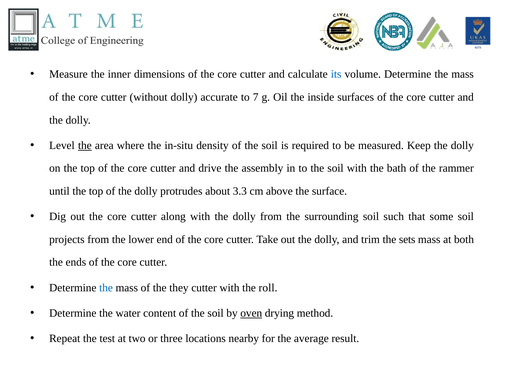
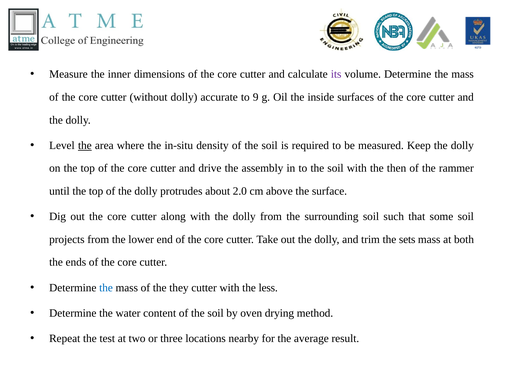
its colour: blue -> purple
7: 7 -> 9
bath: bath -> then
3.3: 3.3 -> 2.0
roll: roll -> less
oven underline: present -> none
